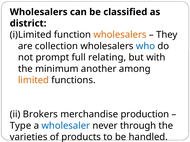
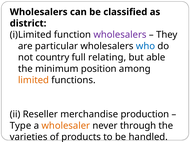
wholesalers at (120, 35) colour: orange -> purple
collection: collection -> particular
prompt: prompt -> country
with: with -> able
another: another -> position
Brokers: Brokers -> Reseller
wholesaler colour: blue -> orange
